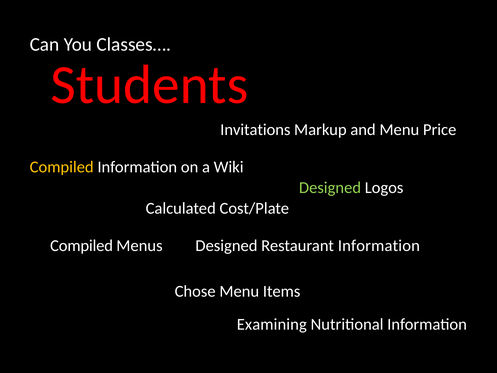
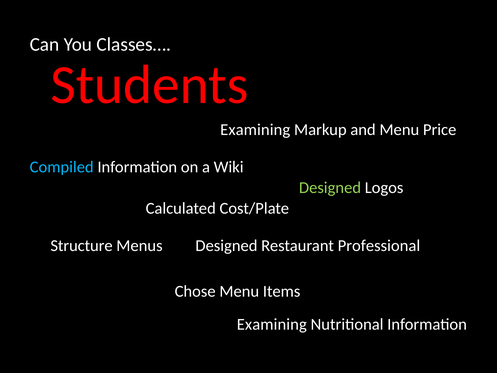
Invitations at (255, 130): Invitations -> Examining
Compiled at (62, 167) colour: yellow -> light blue
Compiled at (82, 245): Compiled -> Structure
Restaurant Information: Information -> Professional
